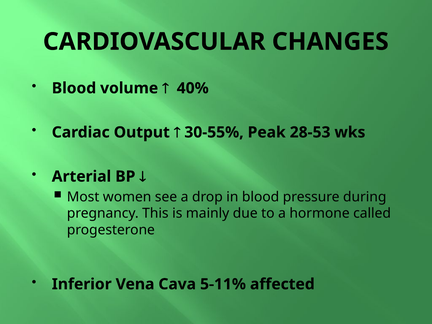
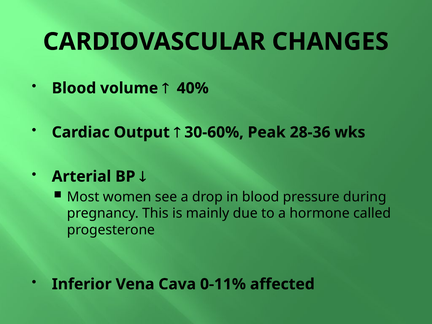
30-55%: 30-55% -> 30-60%
28-53: 28-53 -> 28-36
5-11%: 5-11% -> 0-11%
